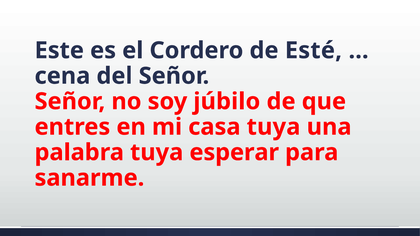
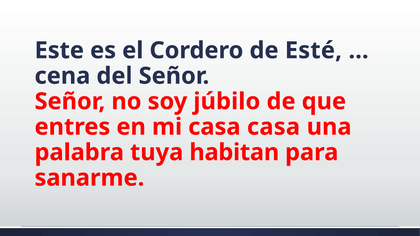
casa tuya: tuya -> casa
esperar: esperar -> habitan
